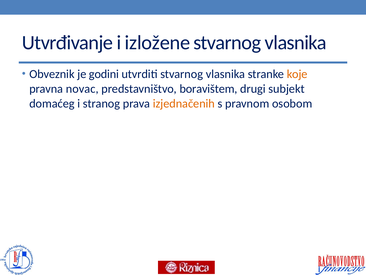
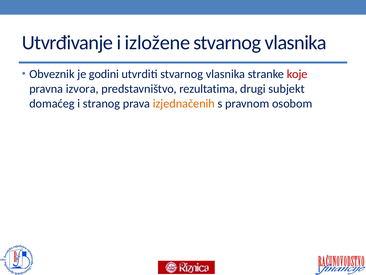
koje colour: orange -> red
novac: novac -> izvora
boravištem: boravištem -> rezultatima
